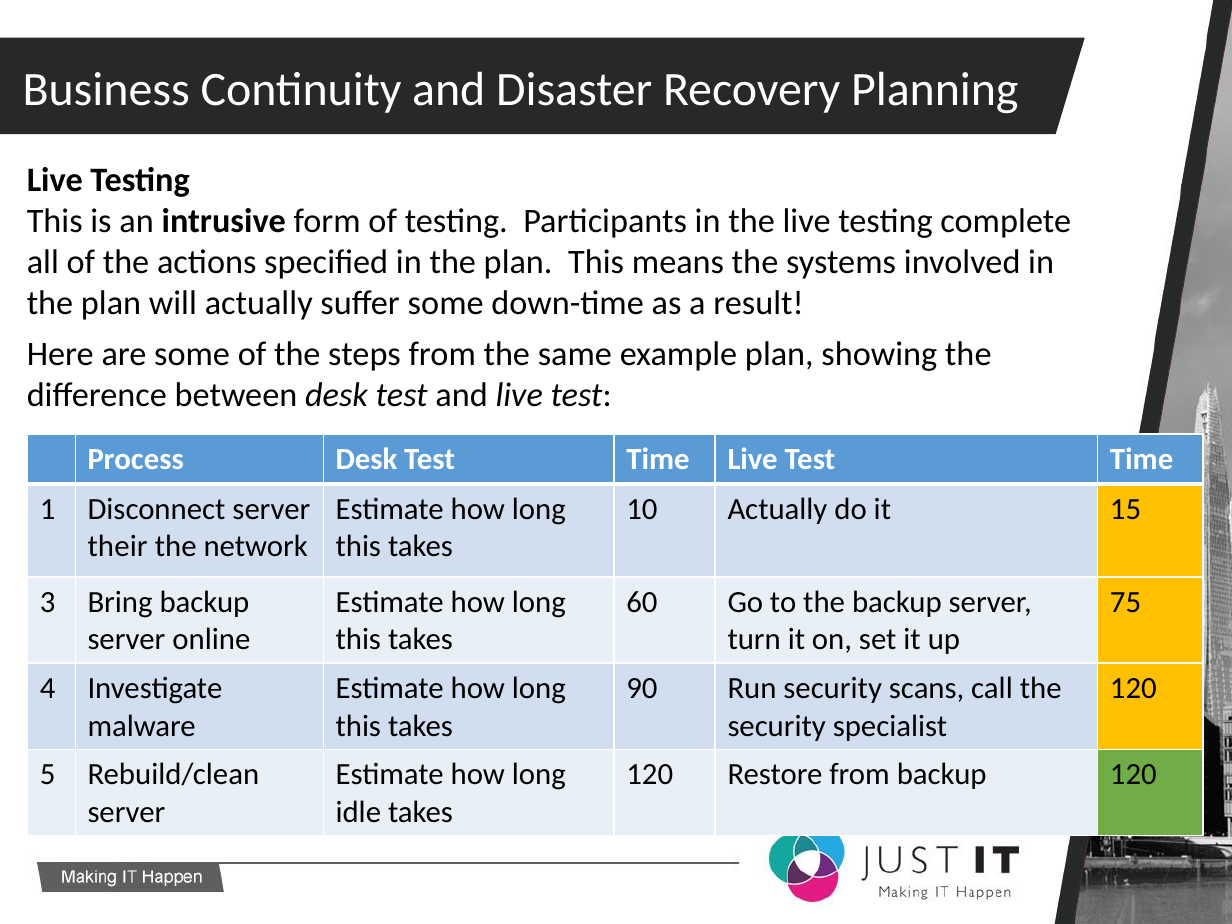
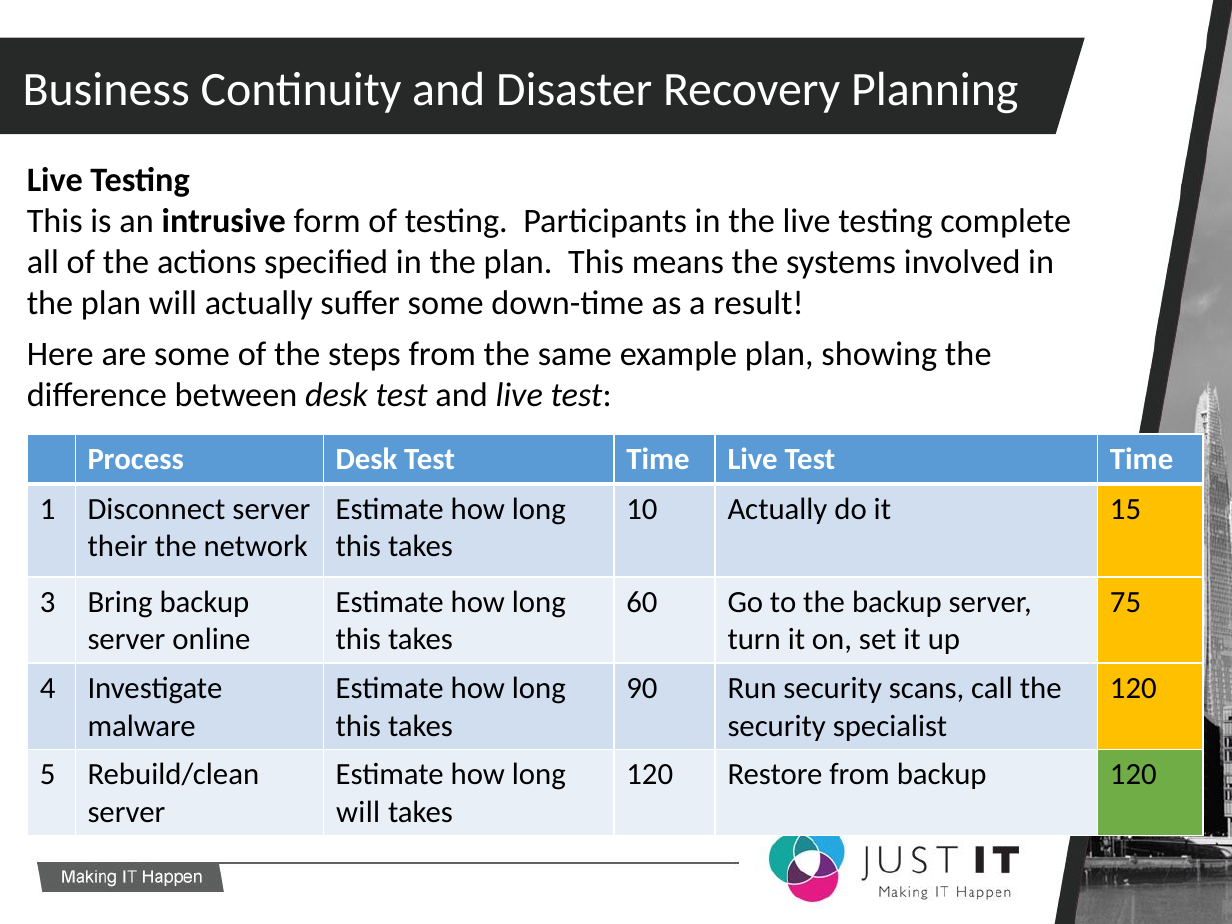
idle at (358, 812): idle -> will
